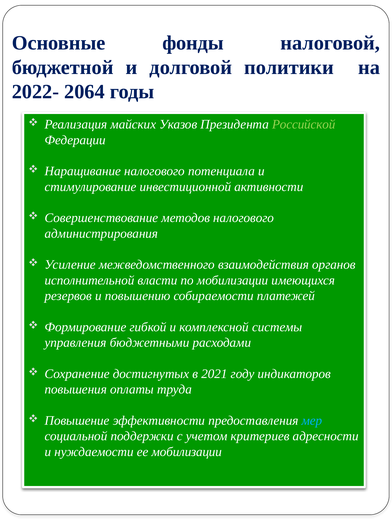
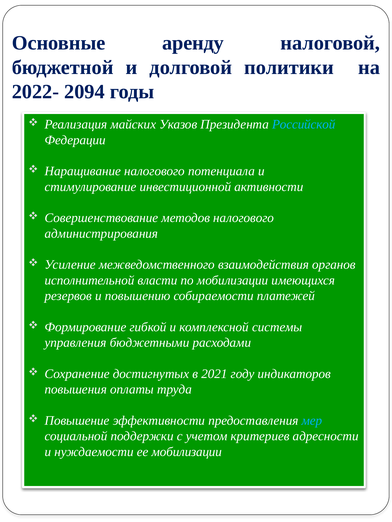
фонды: фонды -> аренду
2064: 2064 -> 2094
Российской colour: light green -> light blue
